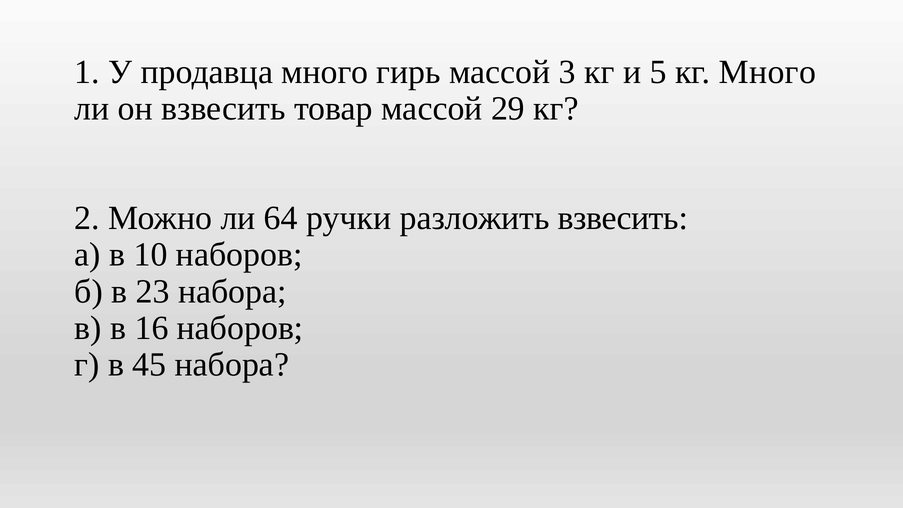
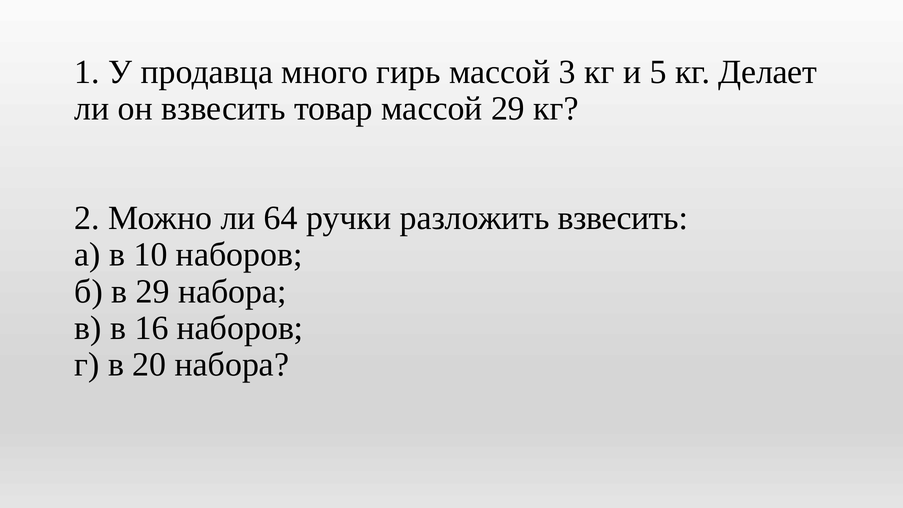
кг Много: Много -> Делает
в 23: 23 -> 29
45: 45 -> 20
